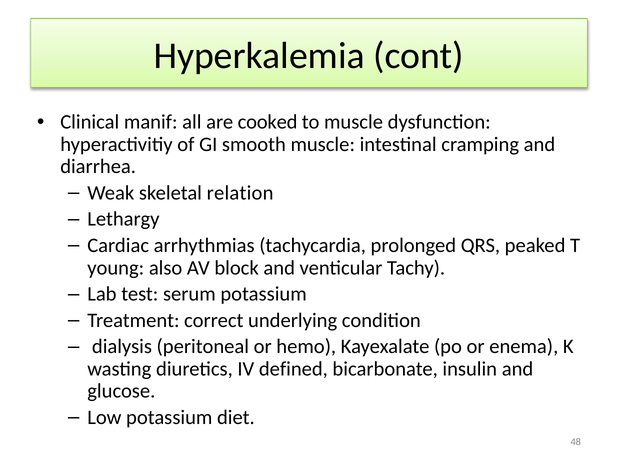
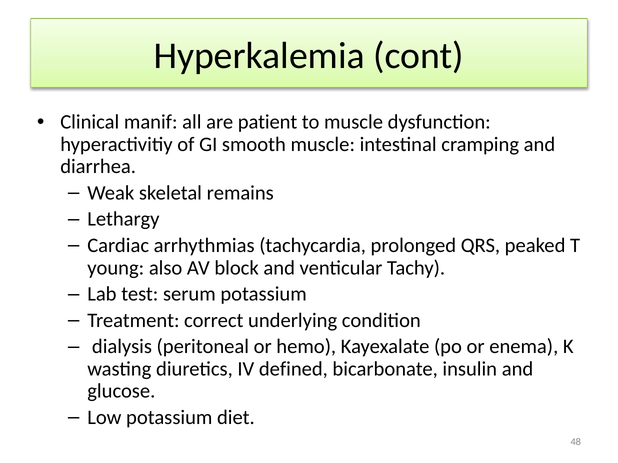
cooked: cooked -> patient
relation: relation -> remains
